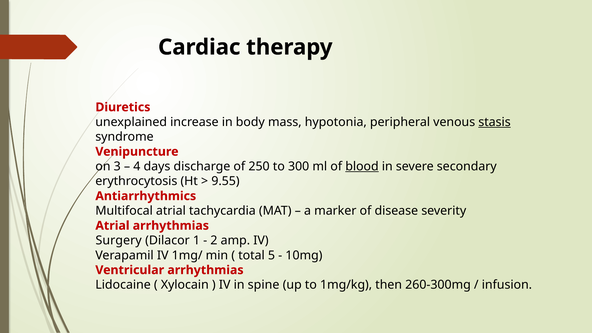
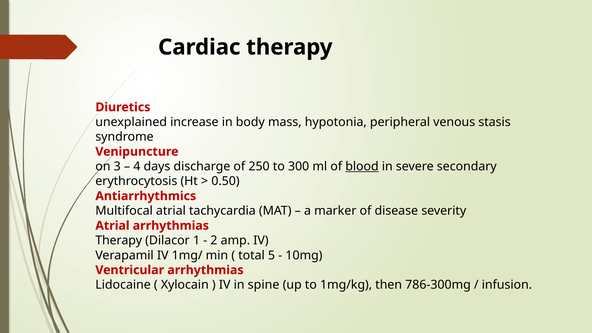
stasis underline: present -> none
9.55: 9.55 -> 0.50
Surgery at (119, 240): Surgery -> Therapy
260-300mg: 260-300mg -> 786-300mg
